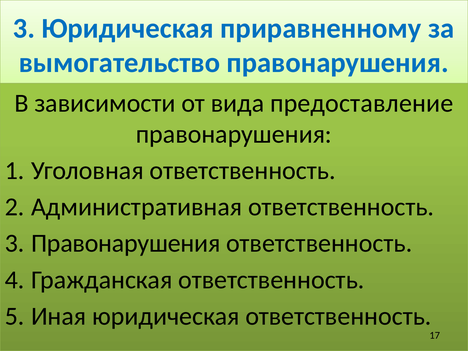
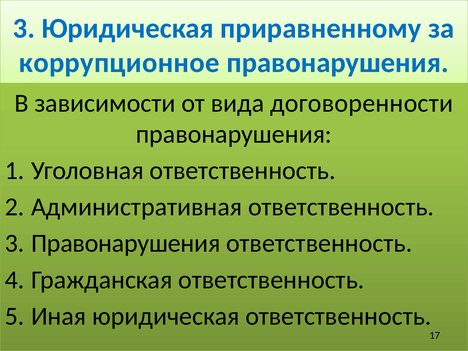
вымогательство: вымогательство -> коррупционное
предоставление: предоставление -> договоренности
